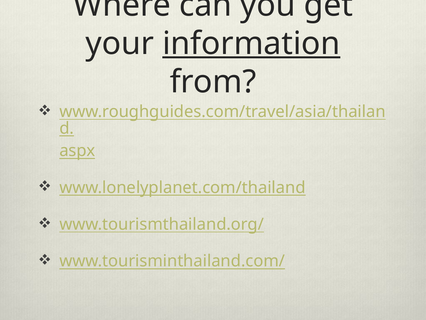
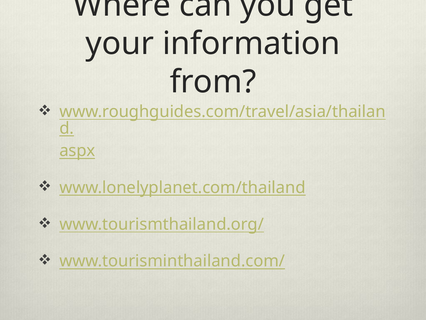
information underline: present -> none
